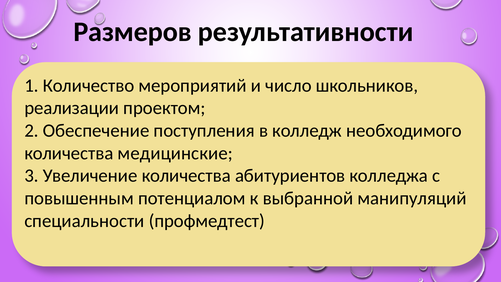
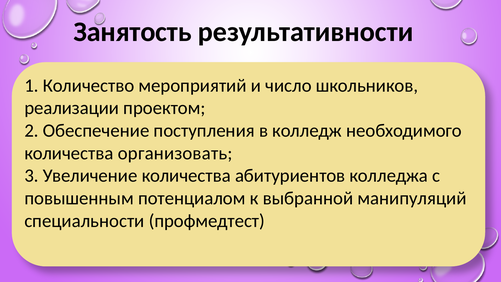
Размеров: Размеров -> Занятость
медицинские: медицинские -> организовать
